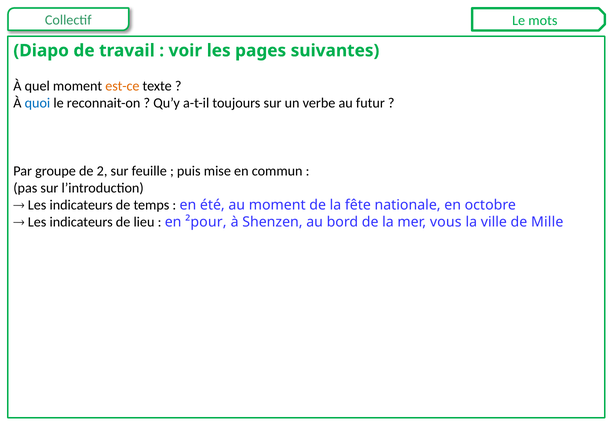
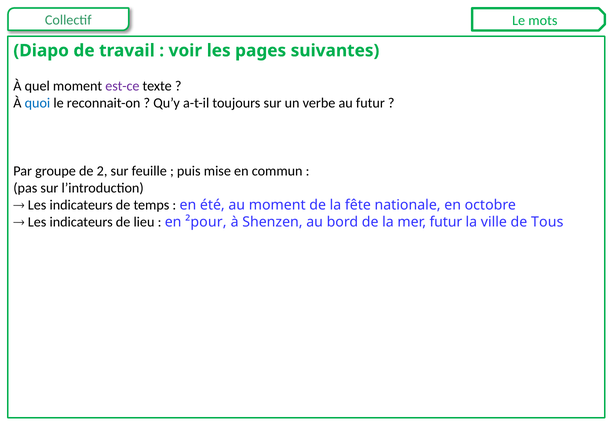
est-ce colour: orange -> purple
mer vous: vous -> futur
Mille: Mille -> Tous
